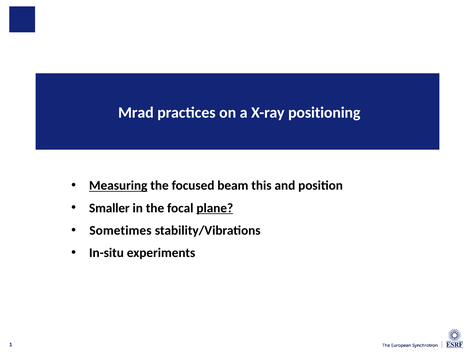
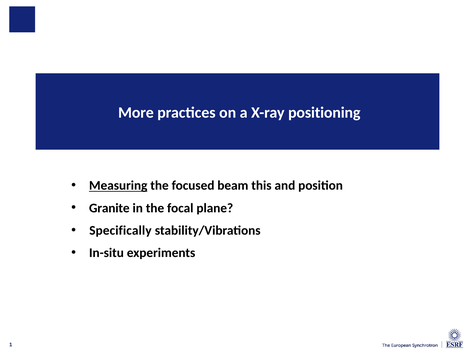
Mrad: Mrad -> More
Smaller: Smaller -> Granite
plane underline: present -> none
Sometimes: Sometimes -> Specifically
